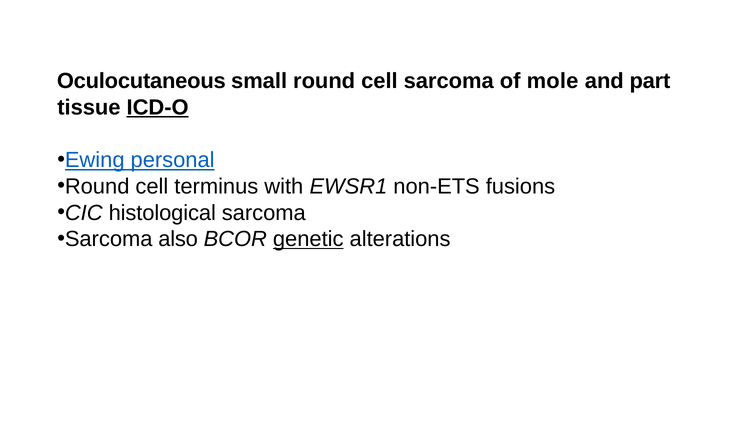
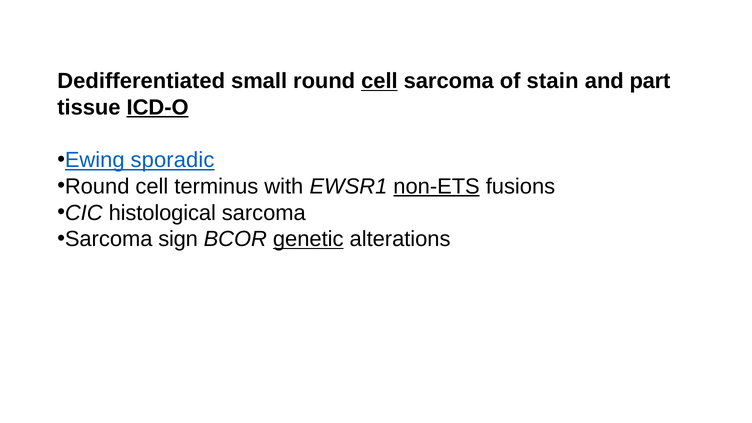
Oculocutaneous: Oculocutaneous -> Dedifferentiated
cell at (379, 81) underline: none -> present
mole: mole -> stain
personal: personal -> sporadic
non-ETS underline: none -> present
also: also -> sign
